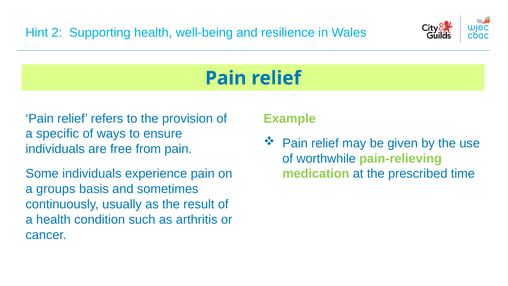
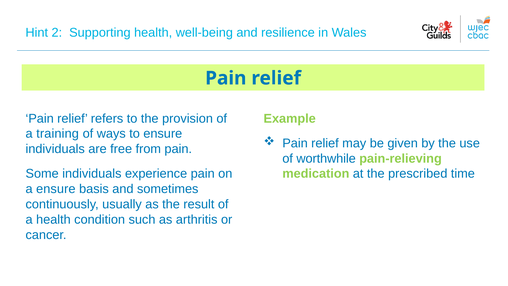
specific: specific -> training
a groups: groups -> ensure
